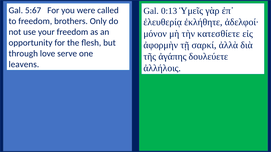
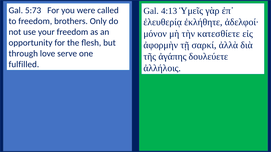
5:67: 5:67 -> 5:73
0:13: 0:13 -> 4:13
leavens: leavens -> fulfilled
